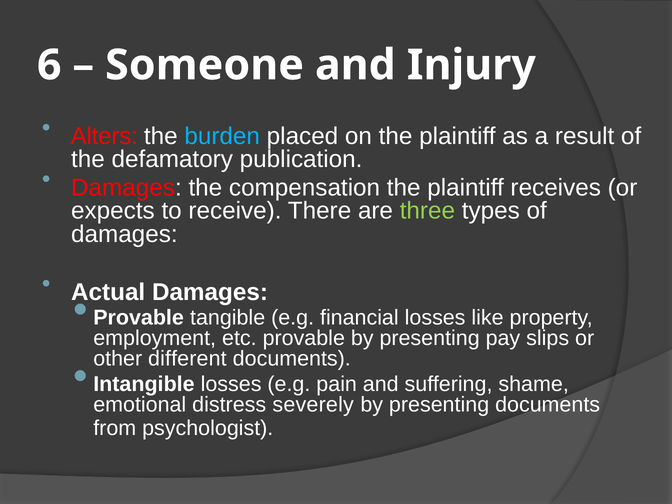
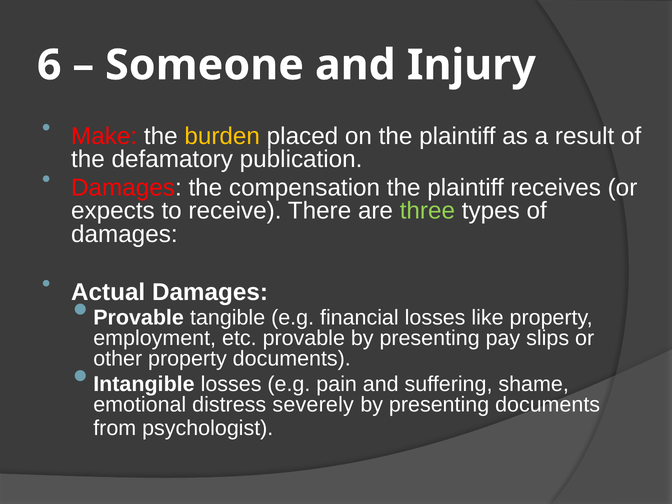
Alters: Alters -> Make
burden colour: light blue -> yellow
other different: different -> property
